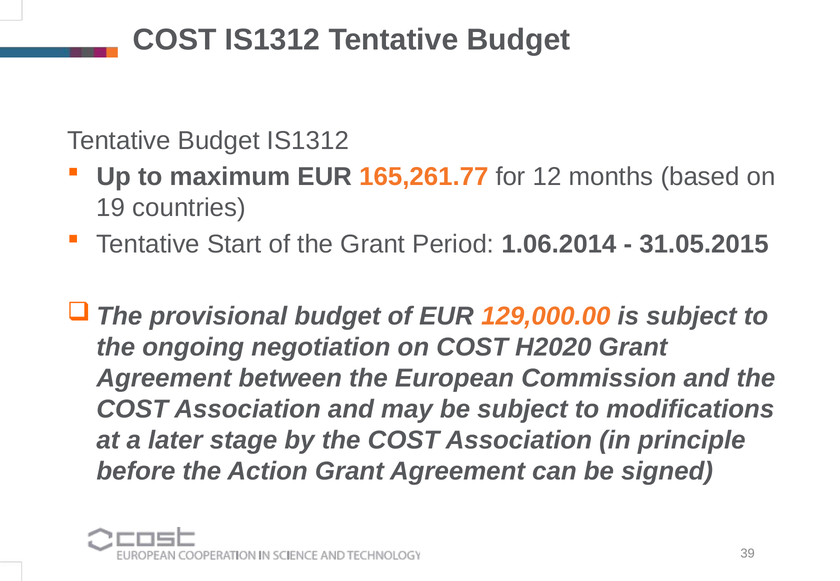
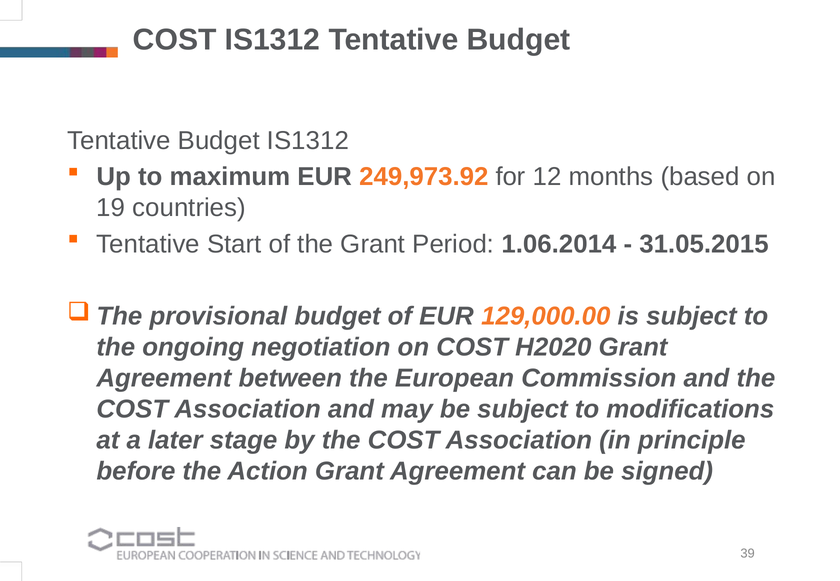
165,261.77: 165,261.77 -> 249,973.92
